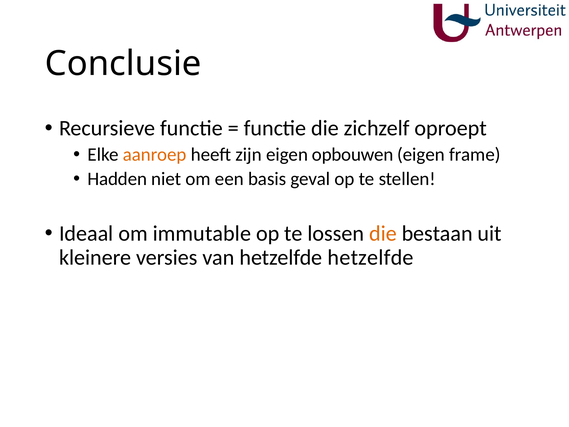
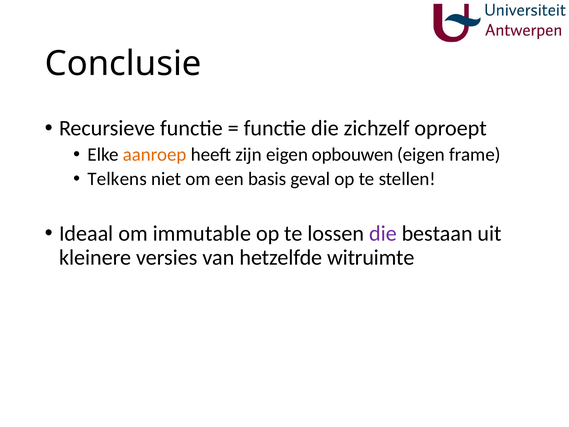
Hadden: Hadden -> Telkens
die at (383, 233) colour: orange -> purple
hetzelfde hetzelfde: hetzelfde -> witruimte
